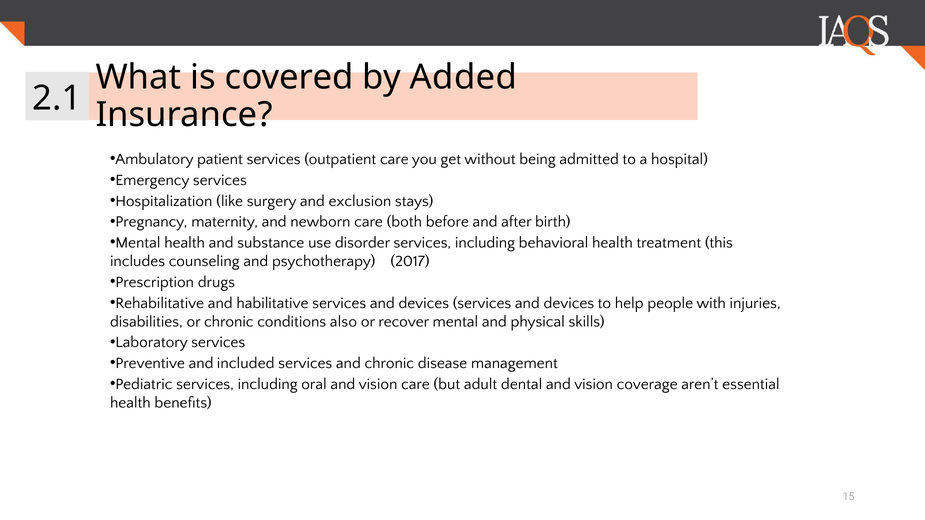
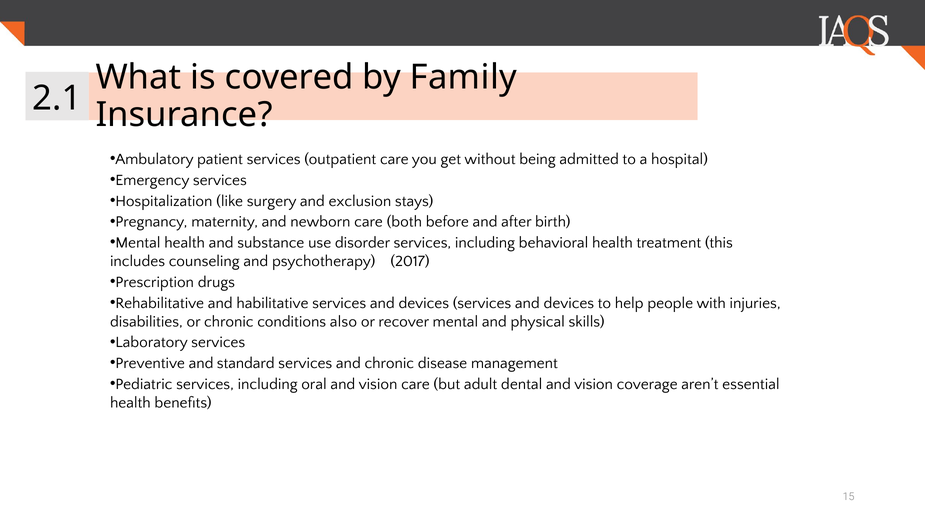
Added: Added -> Family
included: included -> standard
